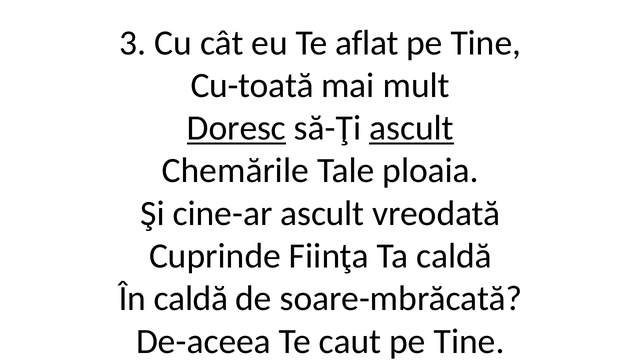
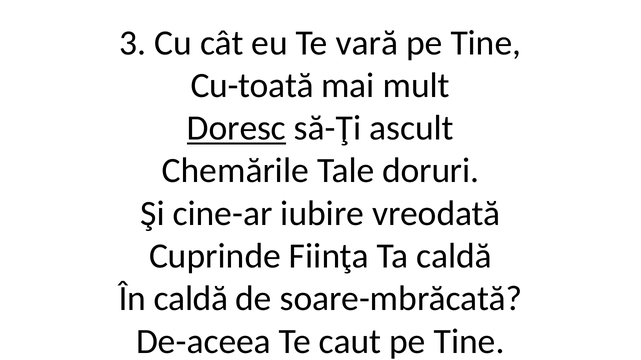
aflat: aflat -> vară
ascult at (411, 128) underline: present -> none
ploaia: ploaia -> doruri
cine-ar ascult: ascult -> iubire
